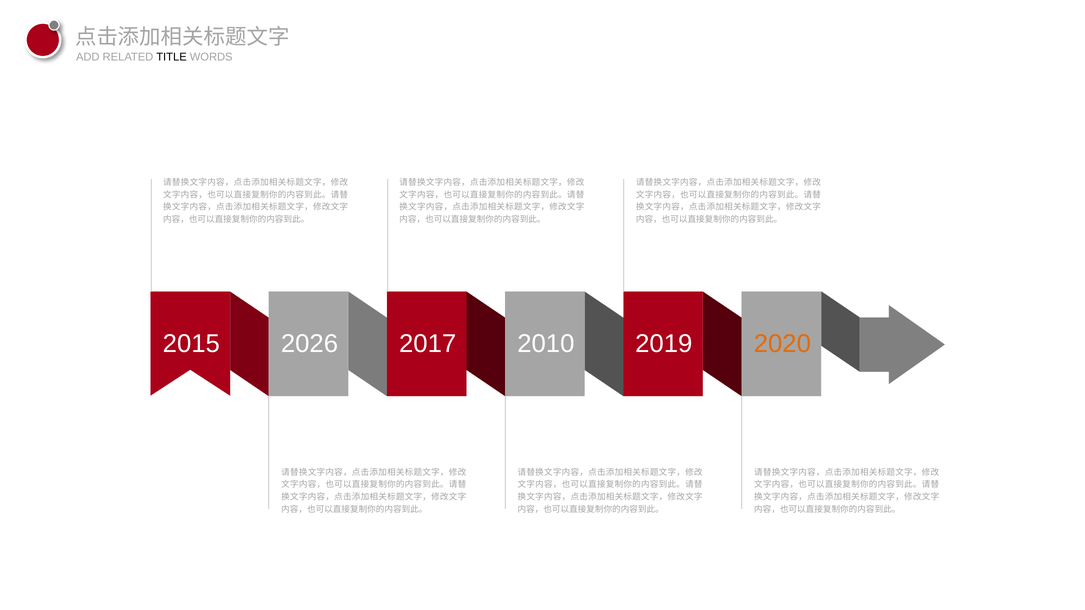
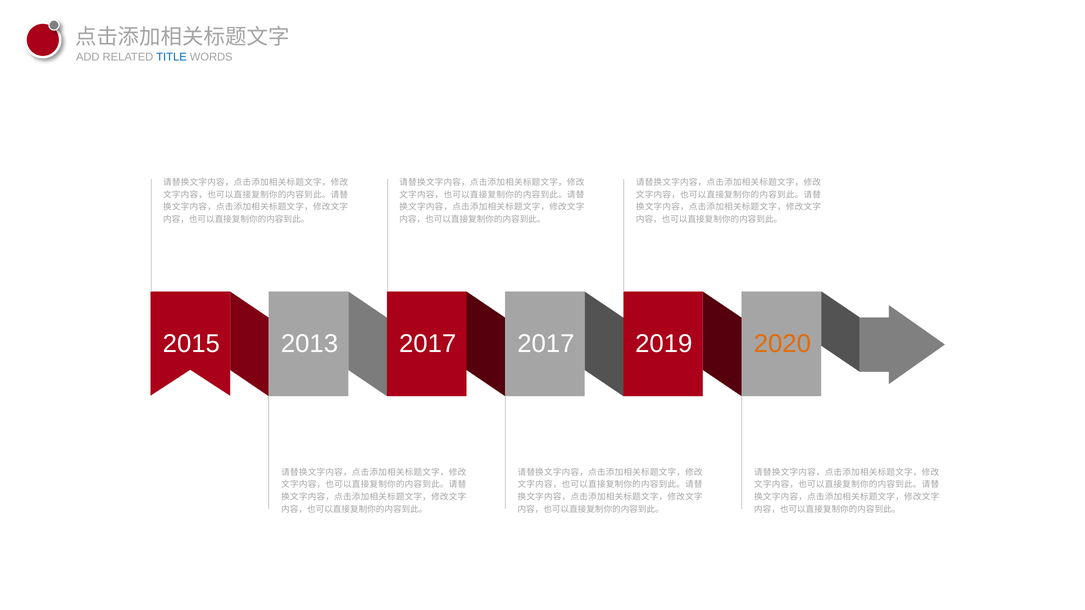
TITLE colour: black -> blue
2026: 2026 -> 2013
2017 2010: 2010 -> 2017
